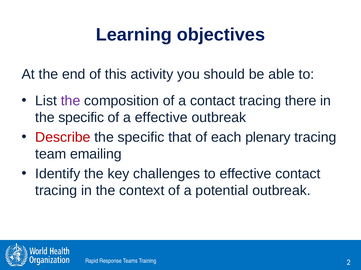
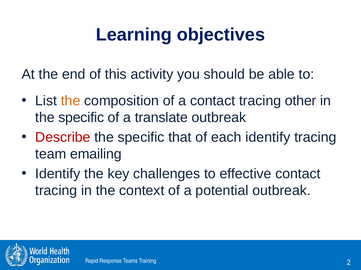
the at (71, 101) colour: purple -> orange
there: there -> other
a effective: effective -> translate
each plenary: plenary -> identify
